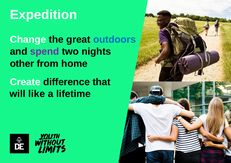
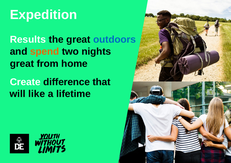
Change: Change -> Results
spend colour: purple -> orange
other at (22, 64): other -> great
